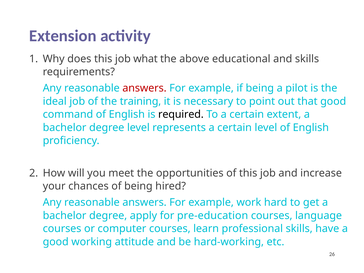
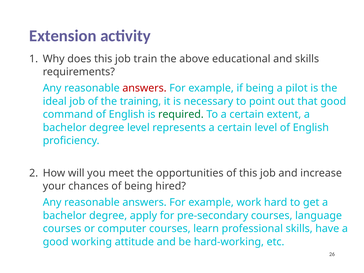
what: what -> train
required colour: black -> green
pre-education: pre-education -> pre-secondary
